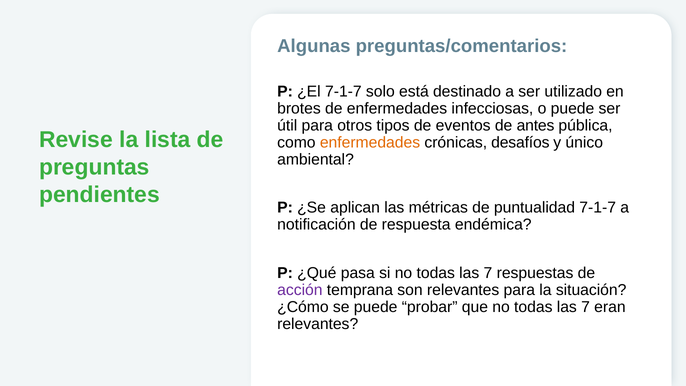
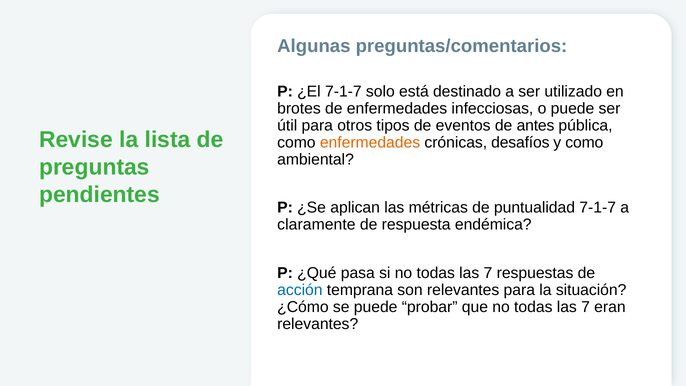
y único: único -> como
notificación: notificación -> claramente
acción colour: purple -> blue
